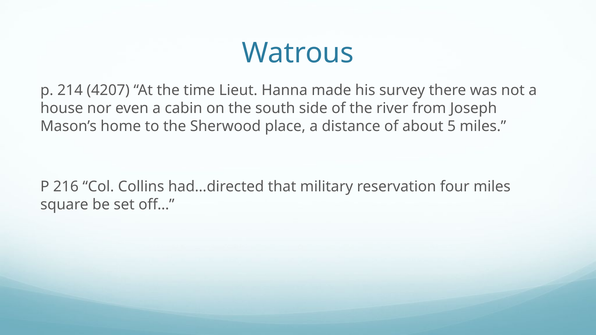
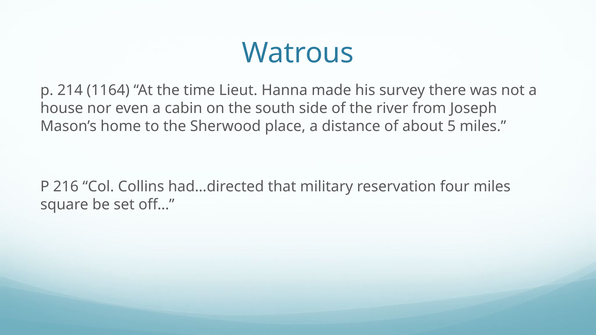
4207: 4207 -> 1164
